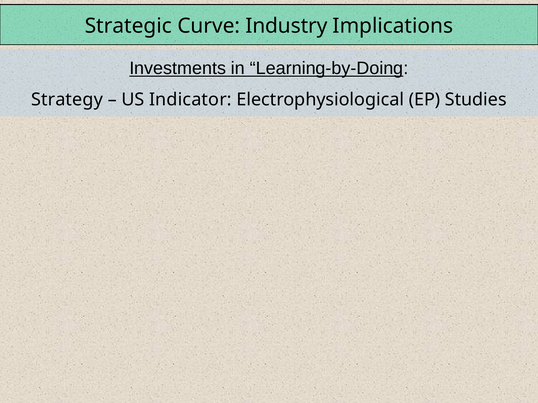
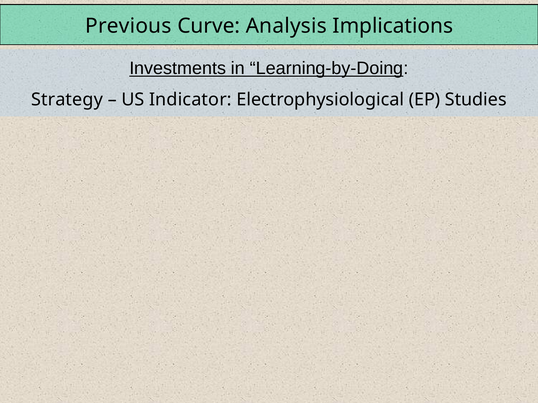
Strategic: Strategic -> Previous
Industry: Industry -> Analysis
